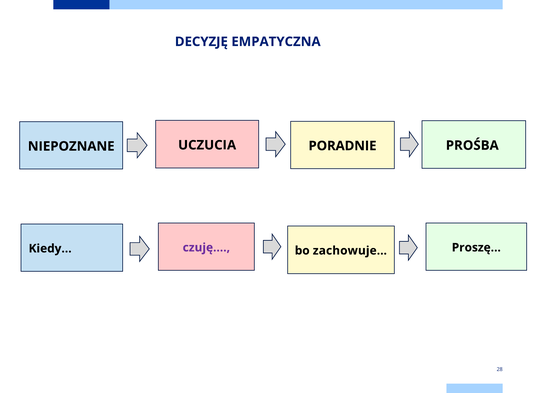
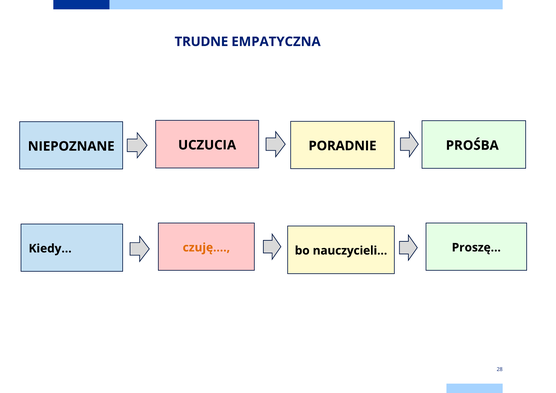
DECYZJĘ: DECYZJĘ -> TRUDNE
czuję… colour: purple -> orange
zachowuje…: zachowuje… -> nauczycieli…
